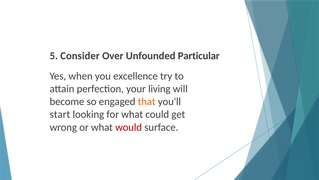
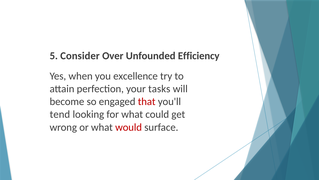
Particular: Particular -> Efficiency
living: living -> tasks
that colour: orange -> red
start: start -> tend
